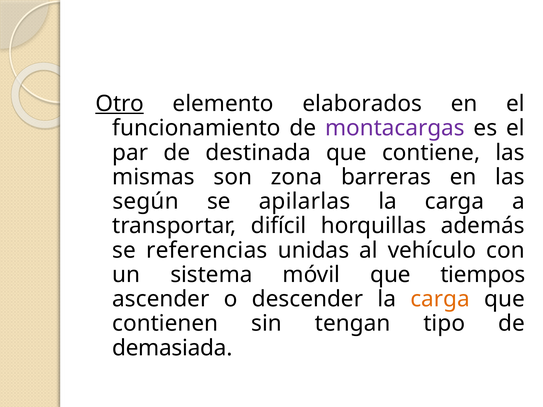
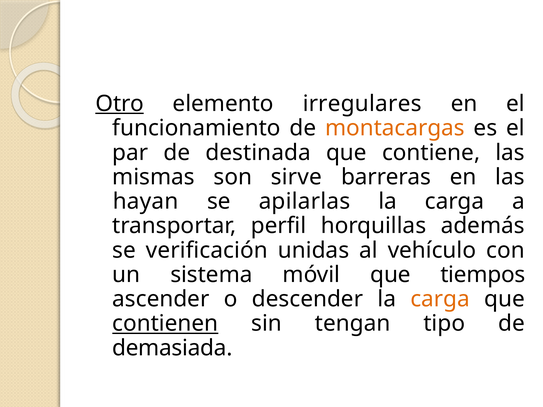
elaborados: elaborados -> irregulares
montacargas colour: purple -> orange
zona: zona -> sirve
según: según -> hayan
difícil: difícil -> perfil
referencias: referencias -> verificación
contienen underline: none -> present
